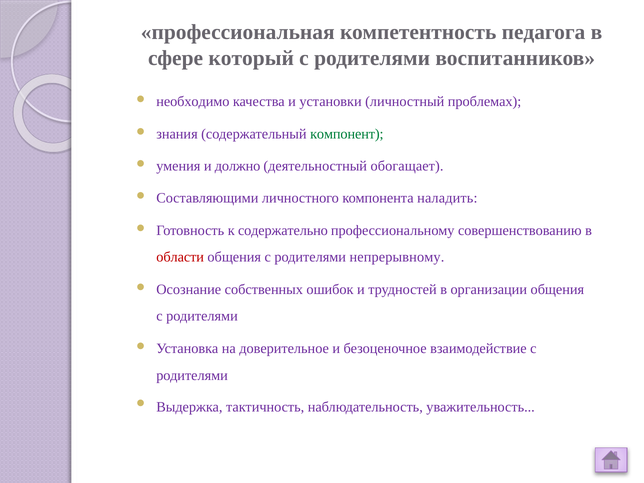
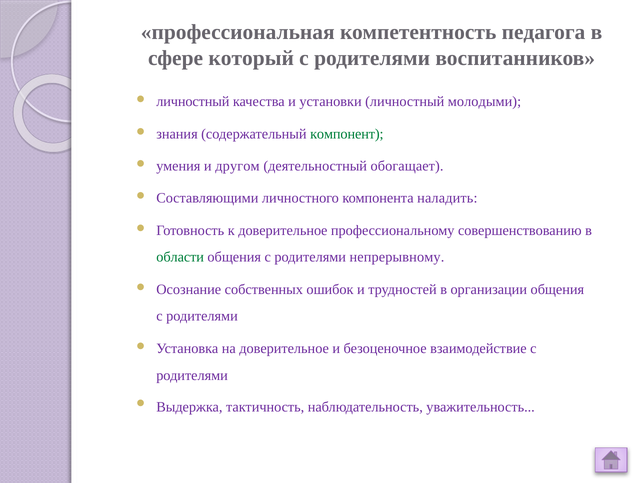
необходимо at (193, 102): необходимо -> личностный
проблемах: проблемах -> молодыми
должно: должно -> другом
к содержательно: содержательно -> доверительное
области colour: red -> green
